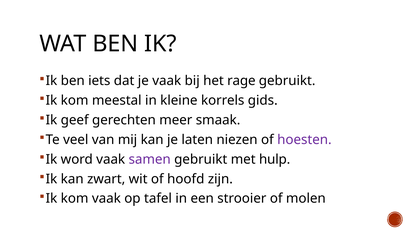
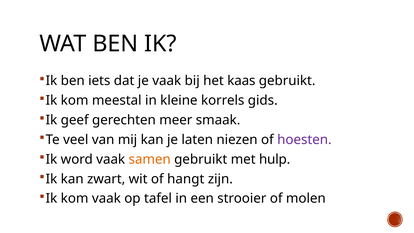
rage: rage -> kaas
samen colour: purple -> orange
hoofd: hoofd -> hangt
